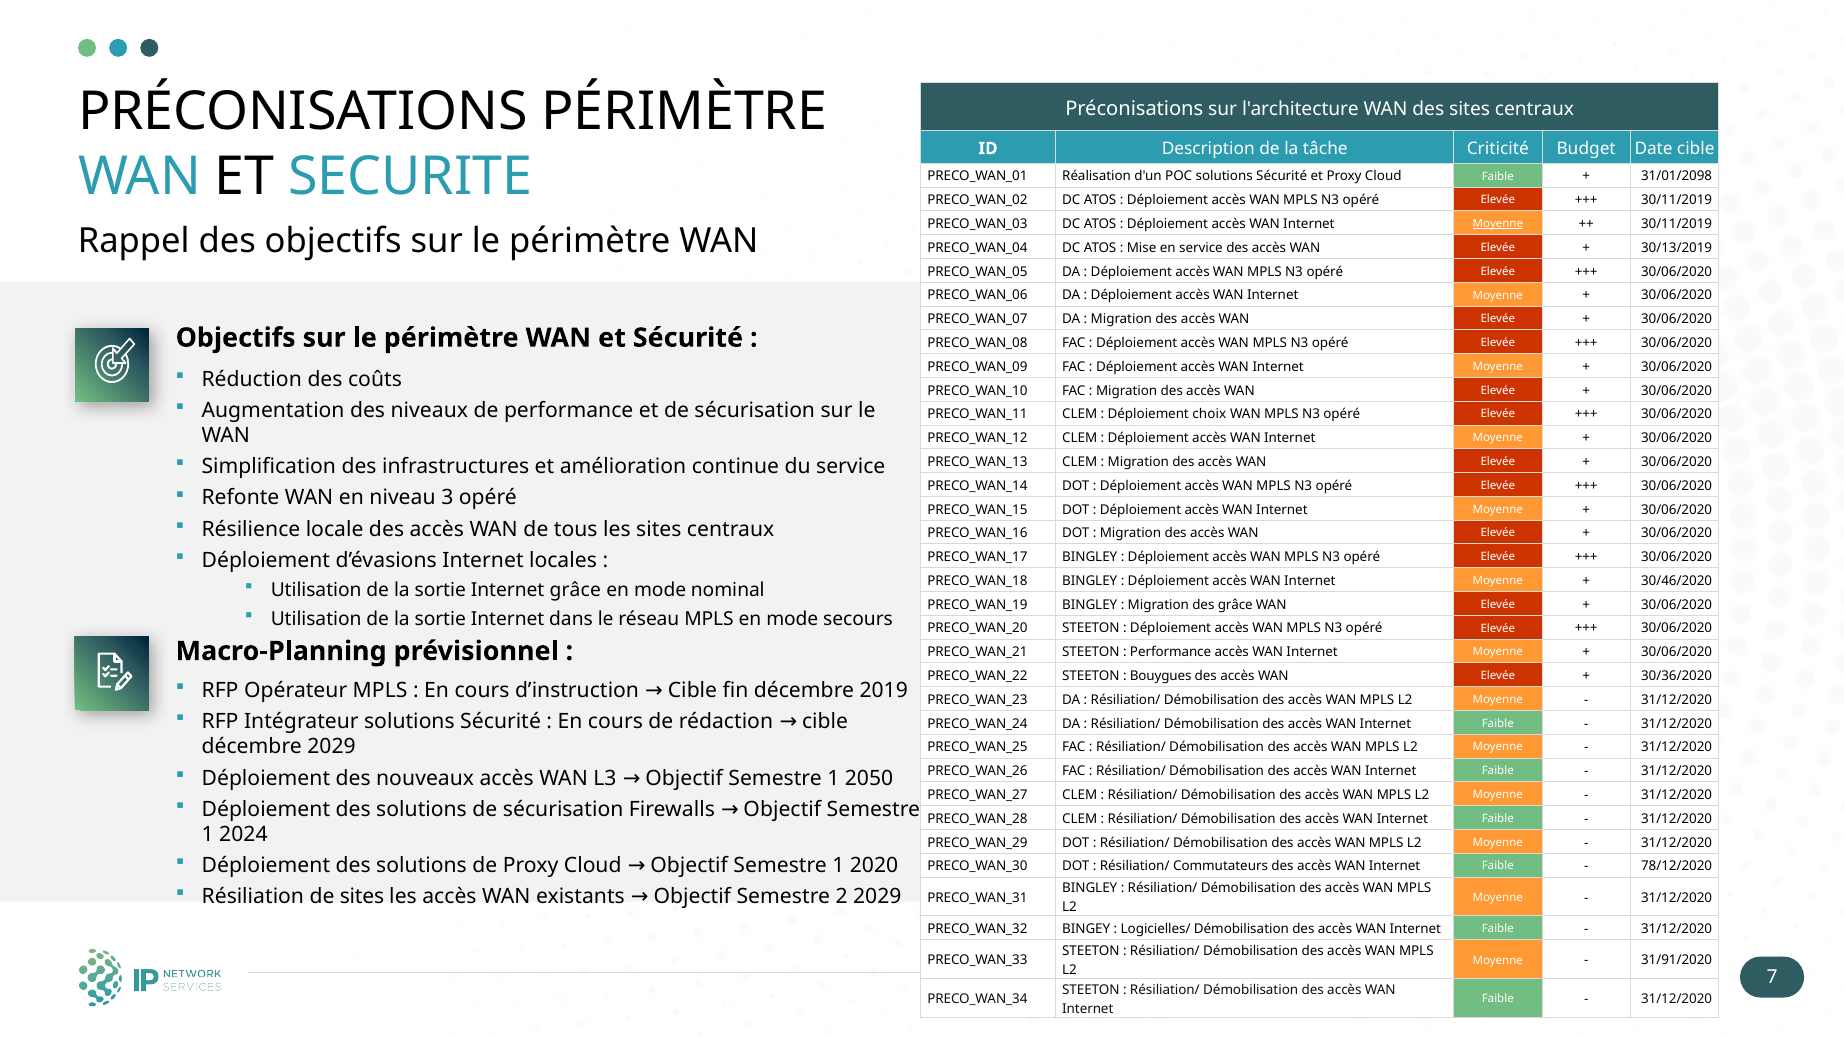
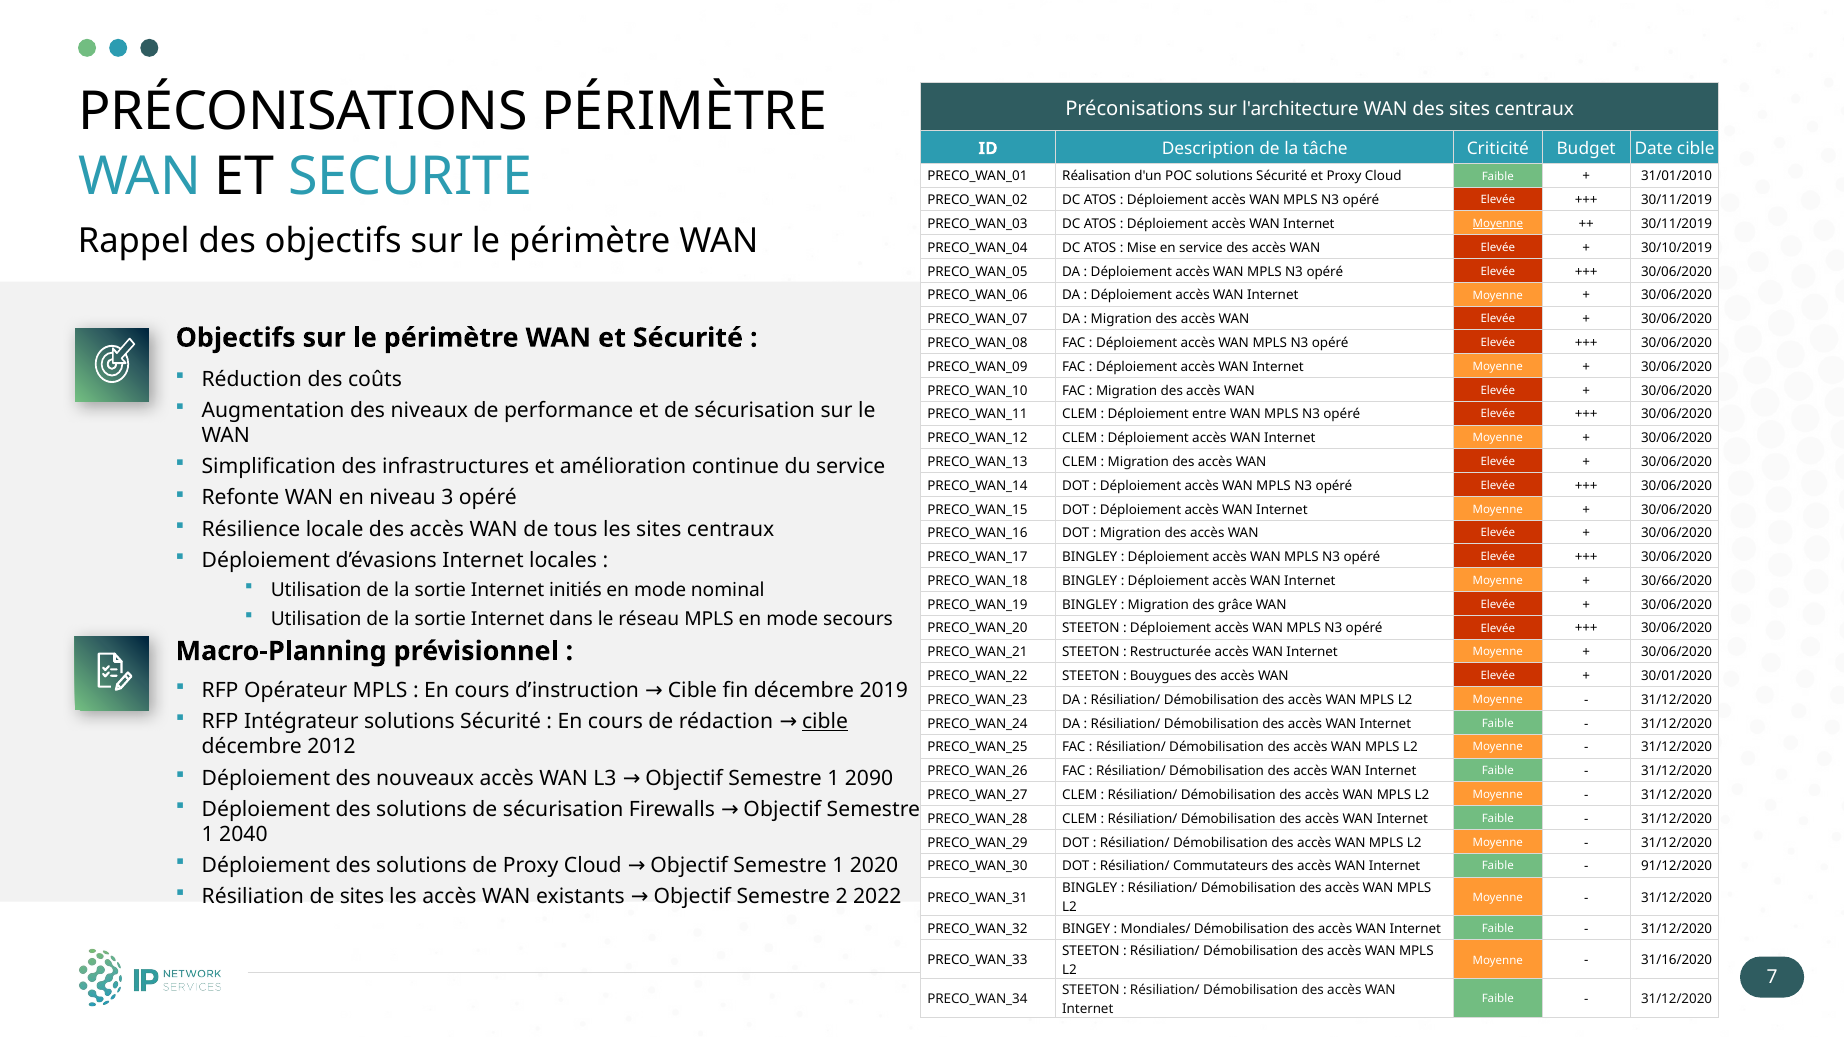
31/01/2098: 31/01/2098 -> 31/01/2010
30/13/2019: 30/13/2019 -> 30/10/2019
choix: choix -> entre
30/46/2020: 30/46/2020 -> 30/66/2020
Internet grâce: grâce -> initiés
Performance at (1171, 652): Performance -> Restructurée
30/36/2020: 30/36/2020 -> 30/01/2020
cible at (825, 722) underline: none -> present
décembre 2029: 2029 -> 2012
2050: 2050 -> 2090
2024: 2024 -> 2040
78/12/2020: 78/12/2020 -> 91/12/2020
2 2029: 2029 -> 2022
Logicielles/: Logicielles/ -> Mondiales/
31/91/2020: 31/91/2020 -> 31/16/2020
